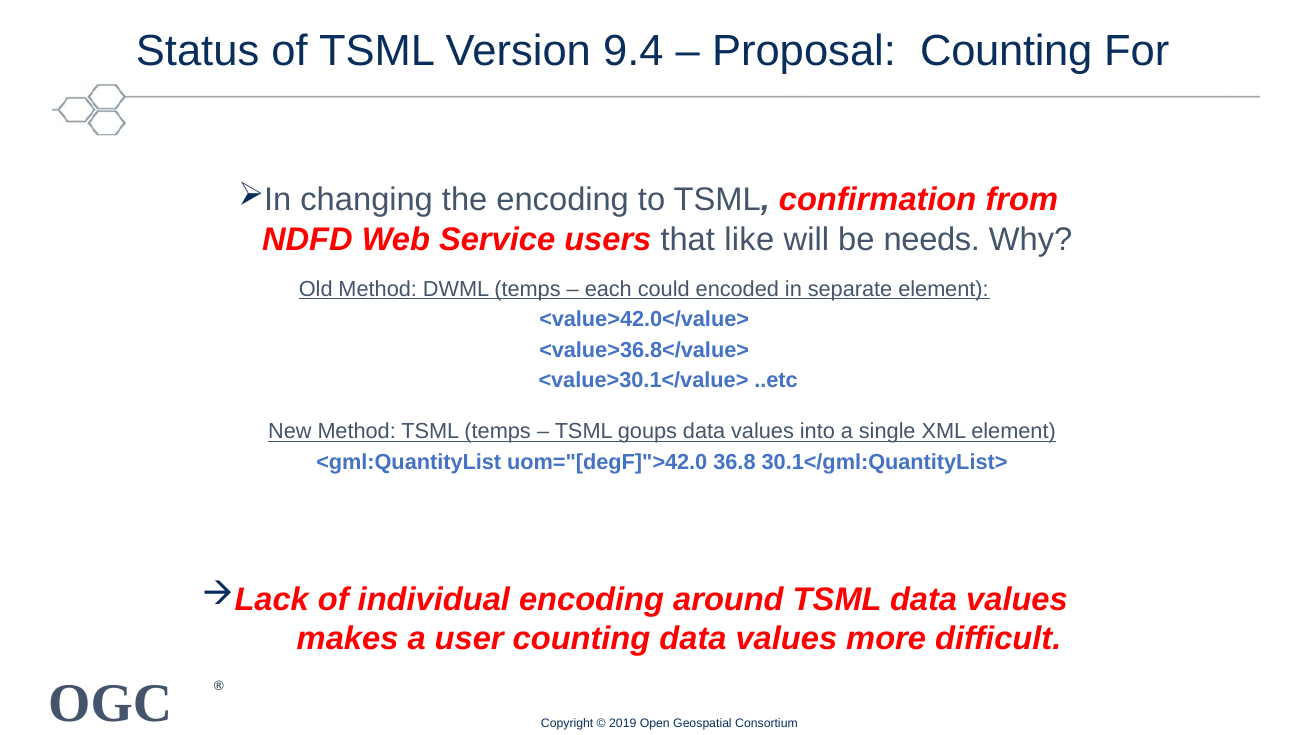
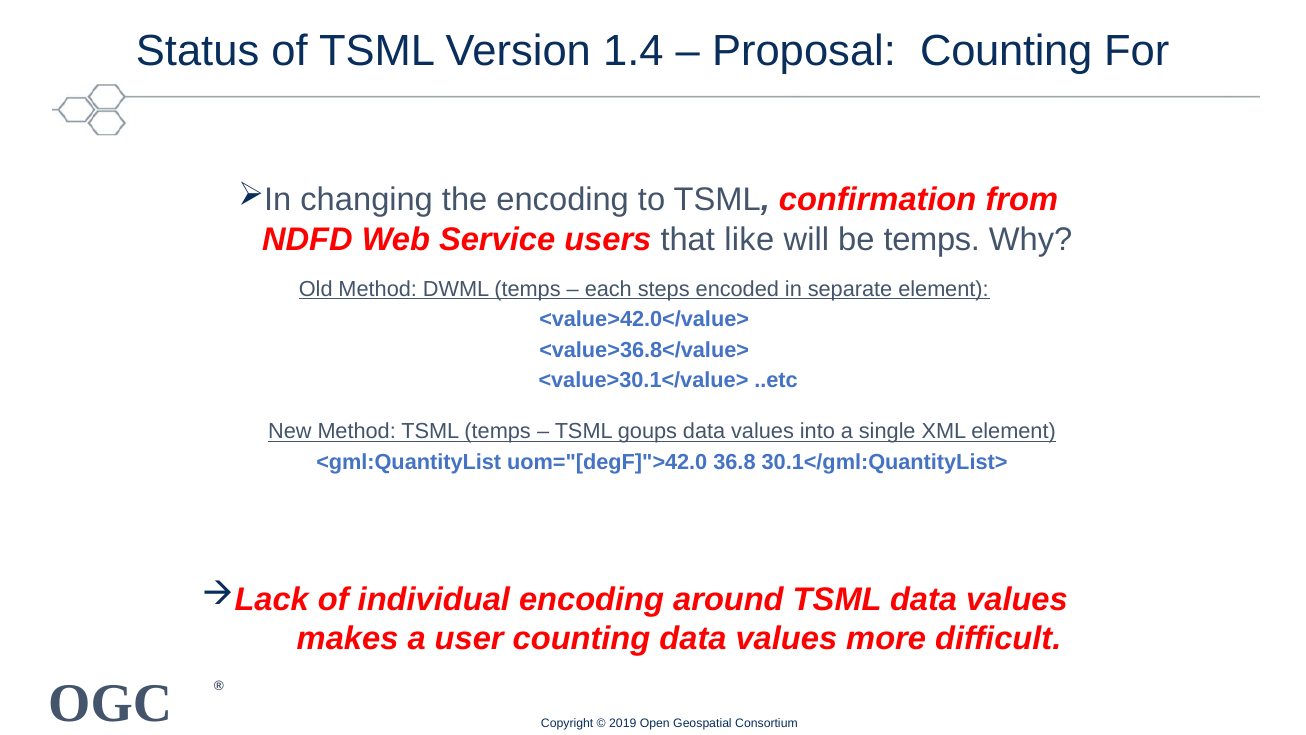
9.4: 9.4 -> 1.4
be needs: needs -> temps
could: could -> steps
